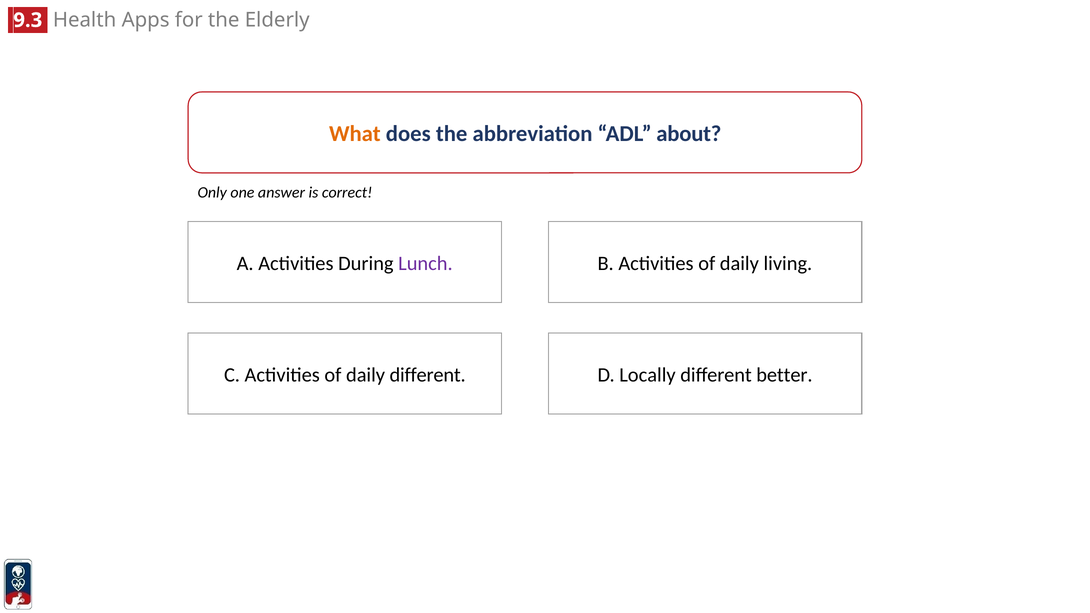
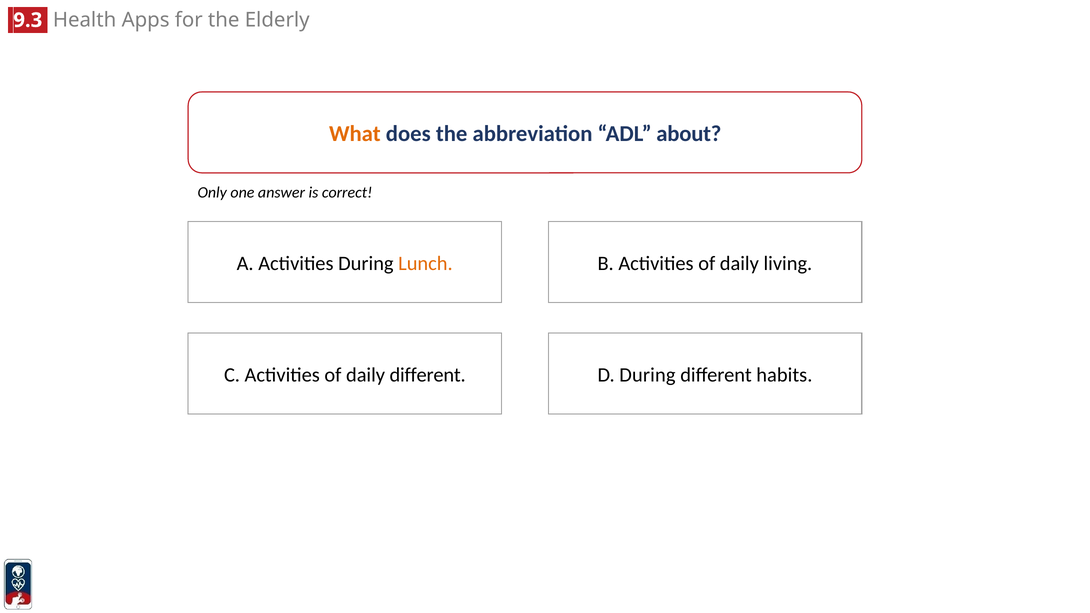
Lunch colour: purple -> orange
D Locally: Locally -> During
better: better -> habits
